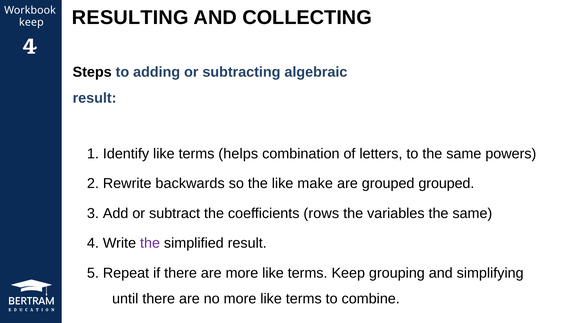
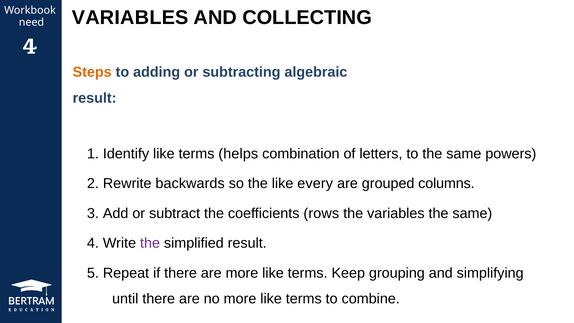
RESULTING at (130, 18): RESULTING -> VARIABLES
keep at (31, 22): keep -> need
Steps colour: black -> orange
make: make -> every
grouped grouped: grouped -> columns
